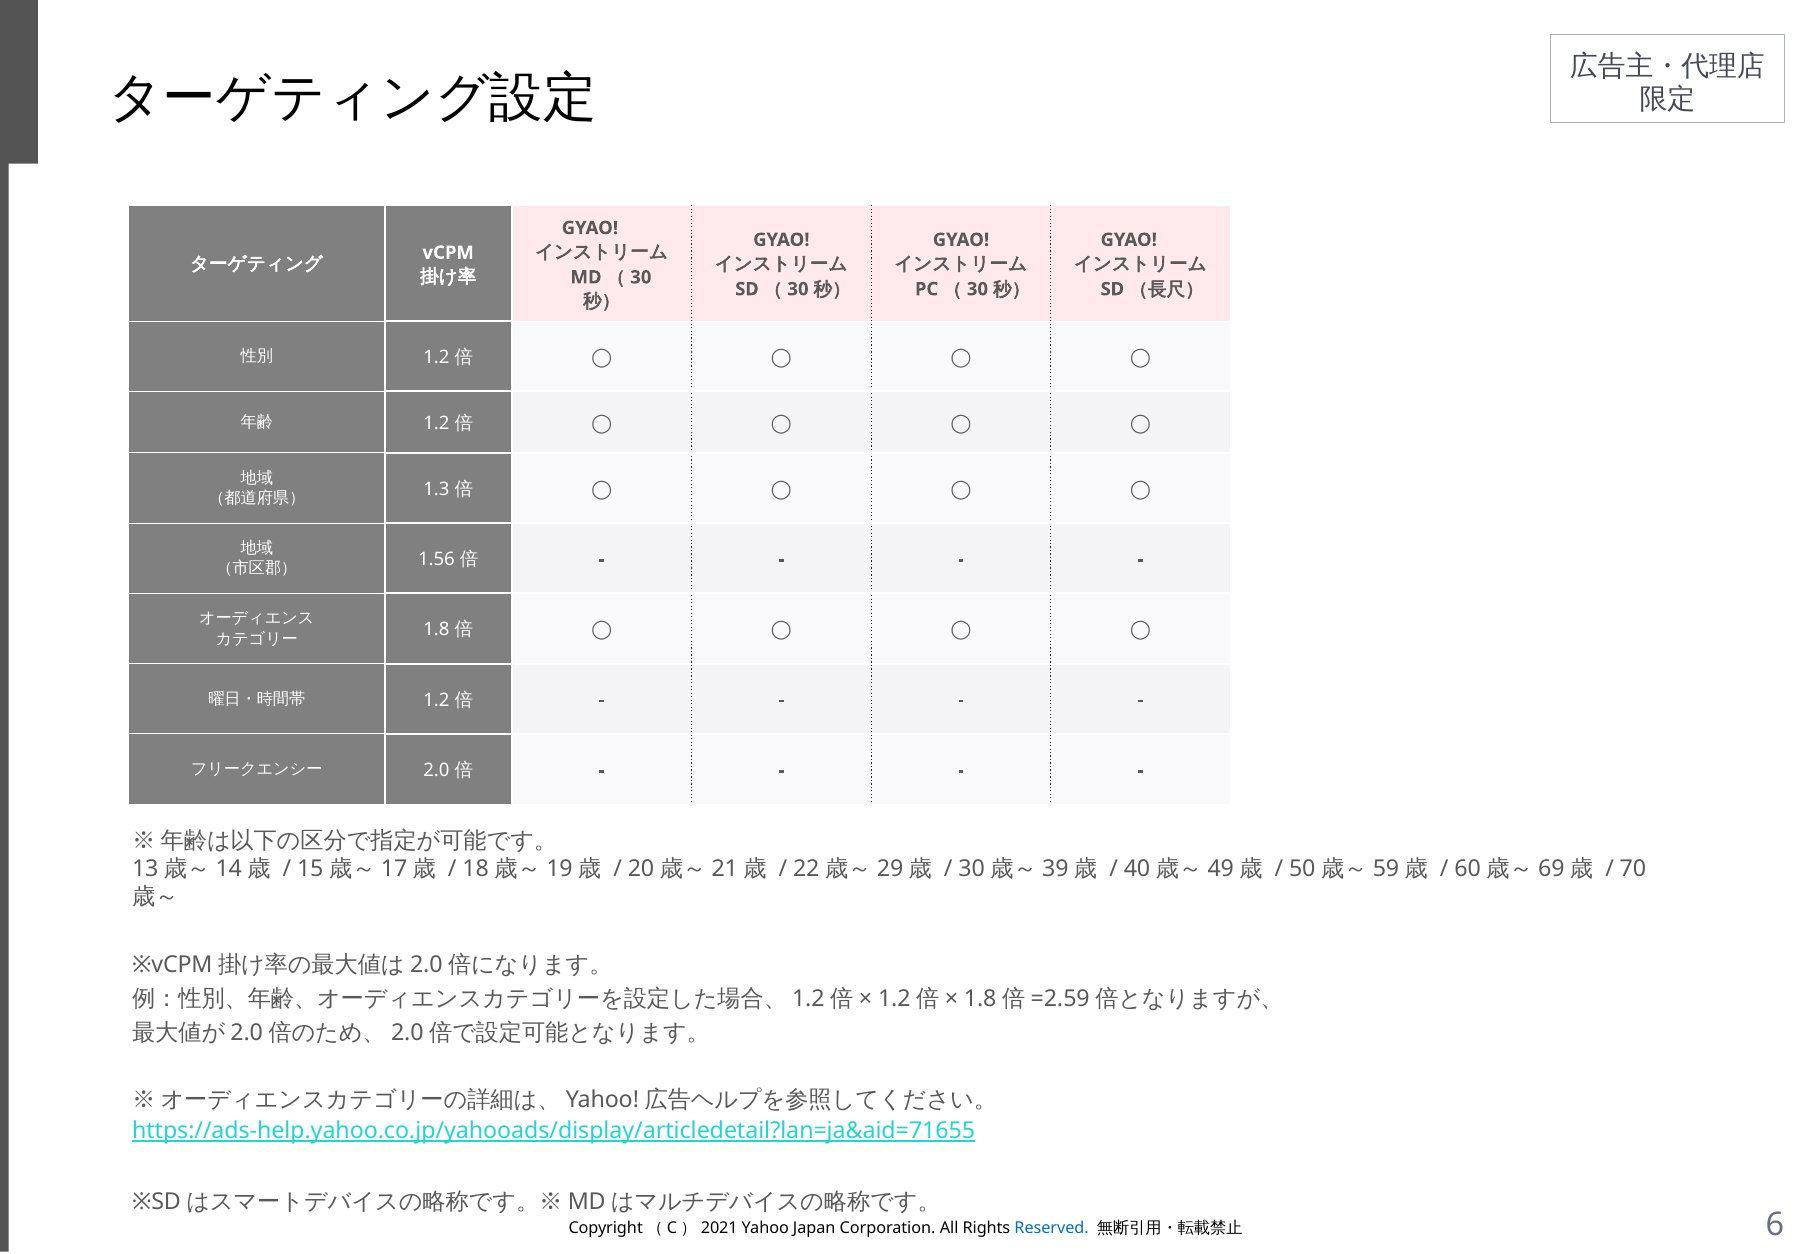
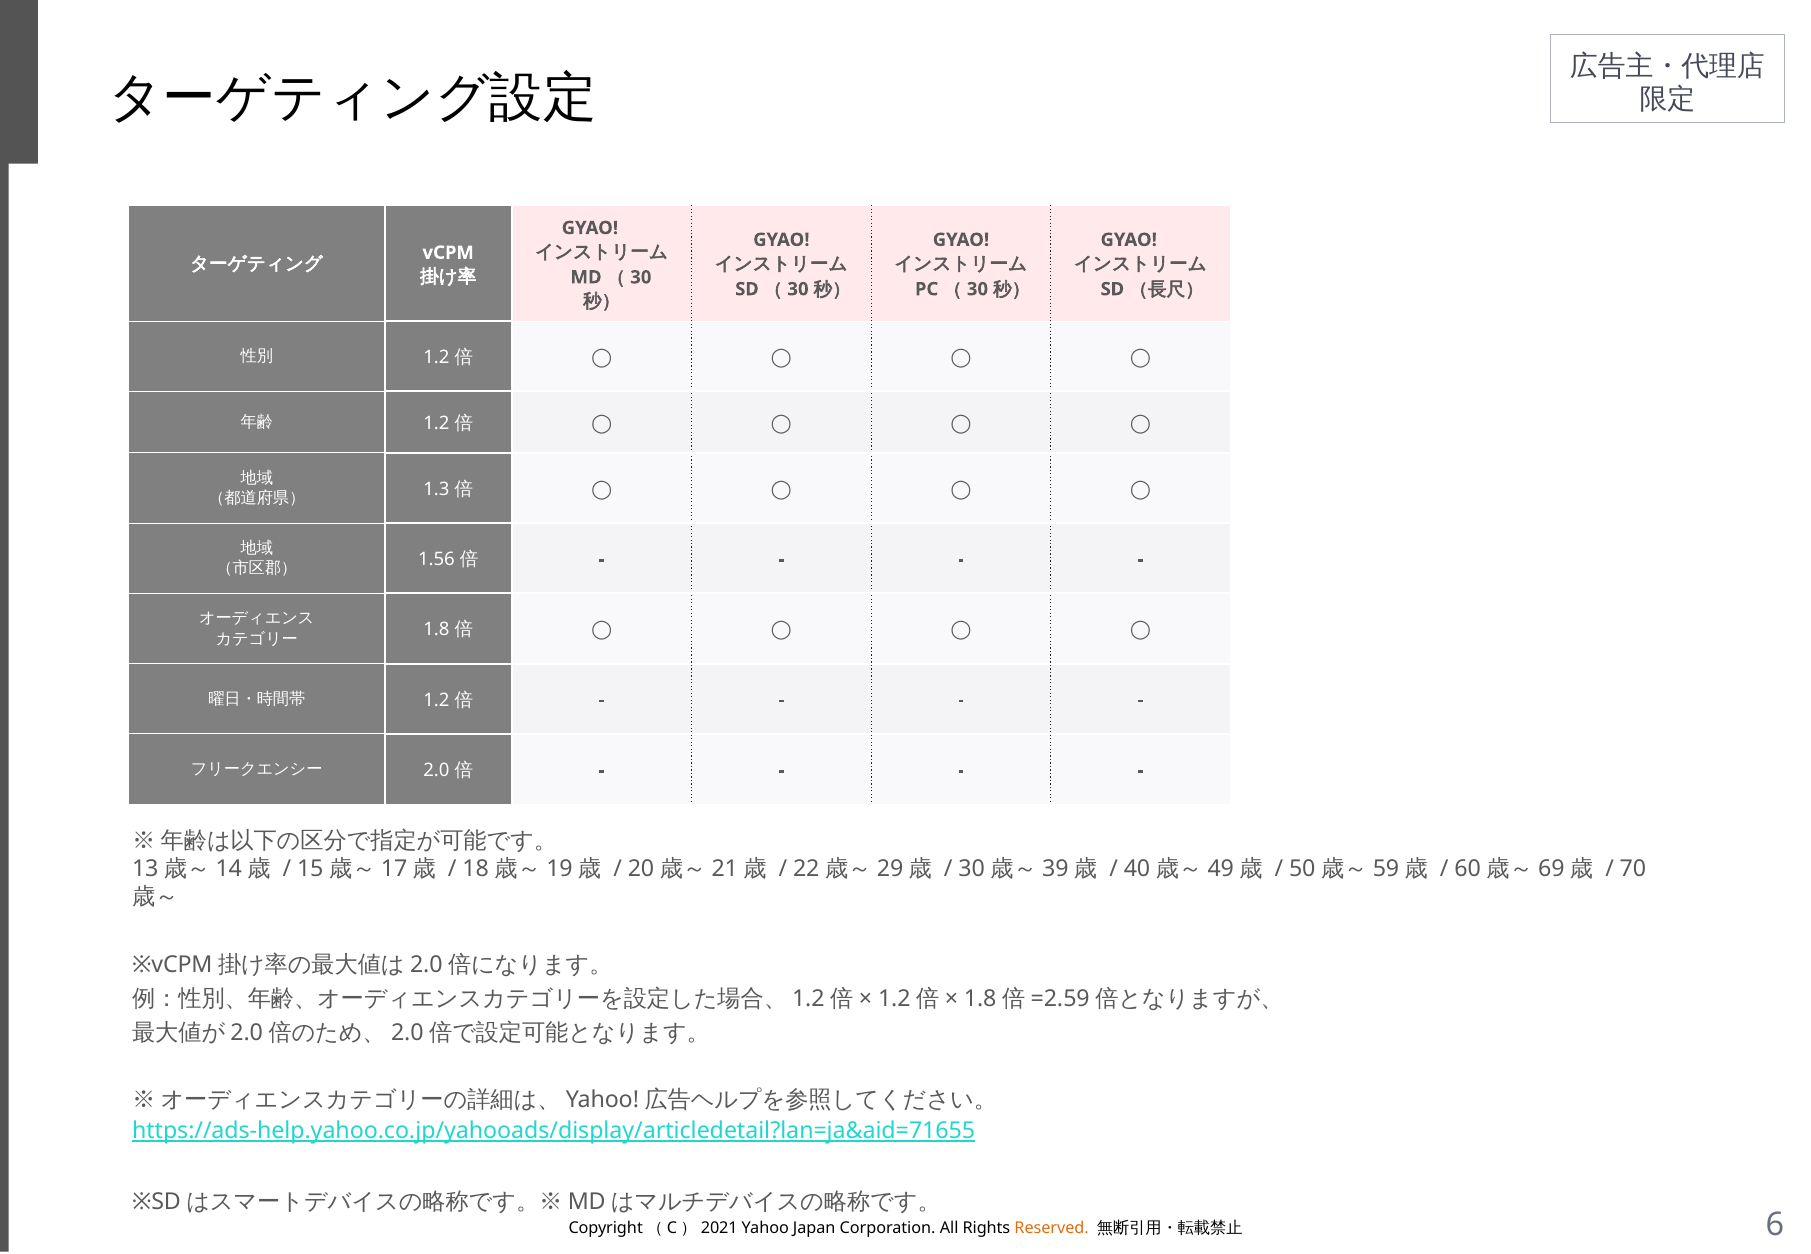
Reserved colour: blue -> orange
